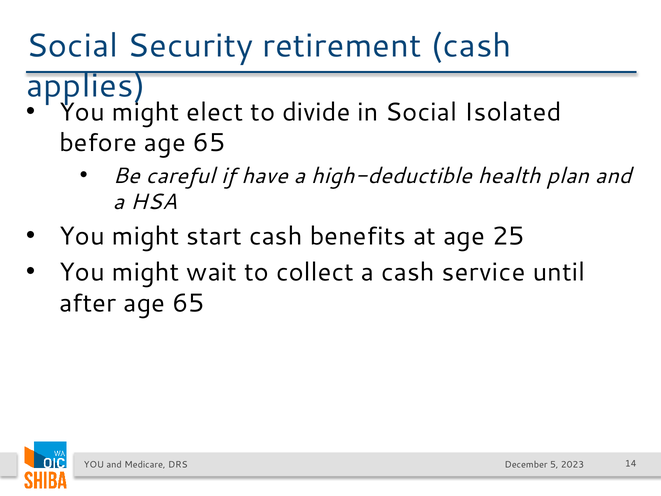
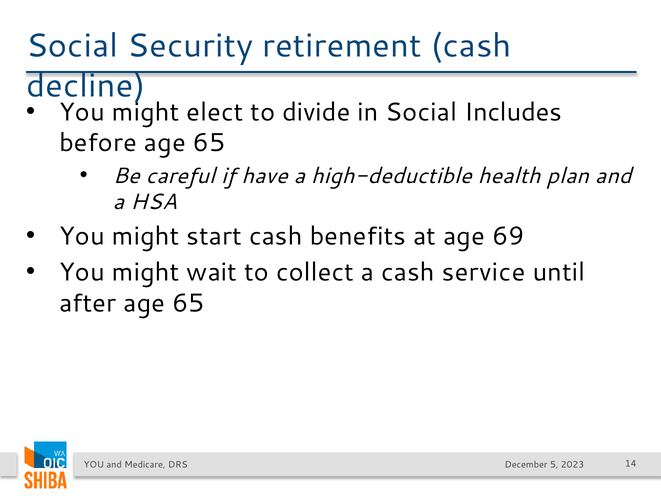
applies: applies -> decline
Isolated: Isolated -> Includes
25: 25 -> 69
